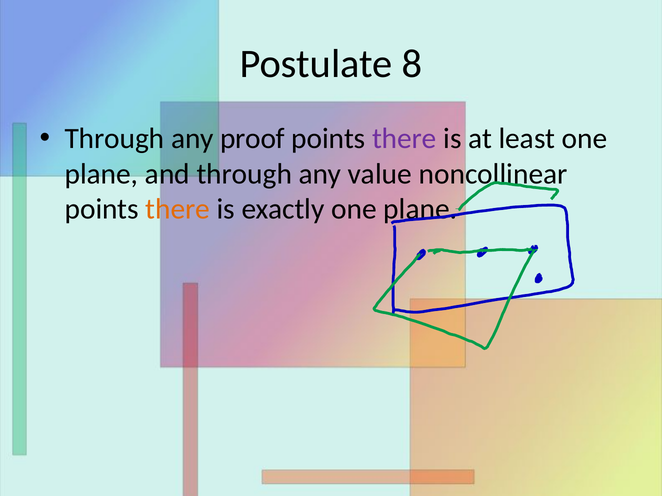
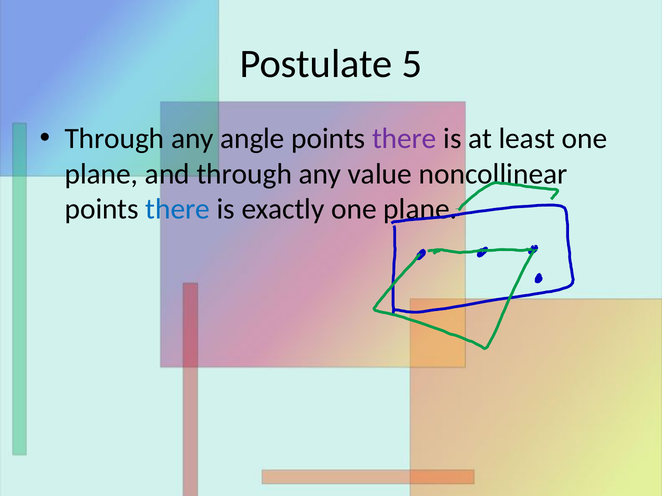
8: 8 -> 5
proof: proof -> angle
there at (178, 210) colour: orange -> blue
